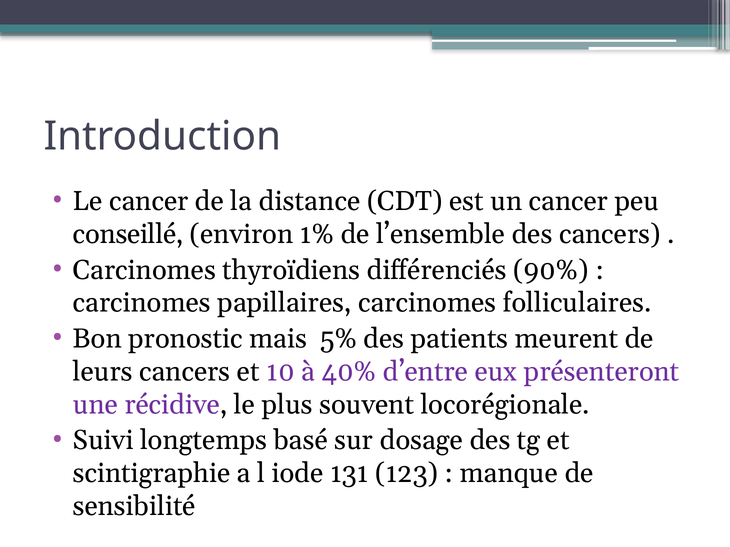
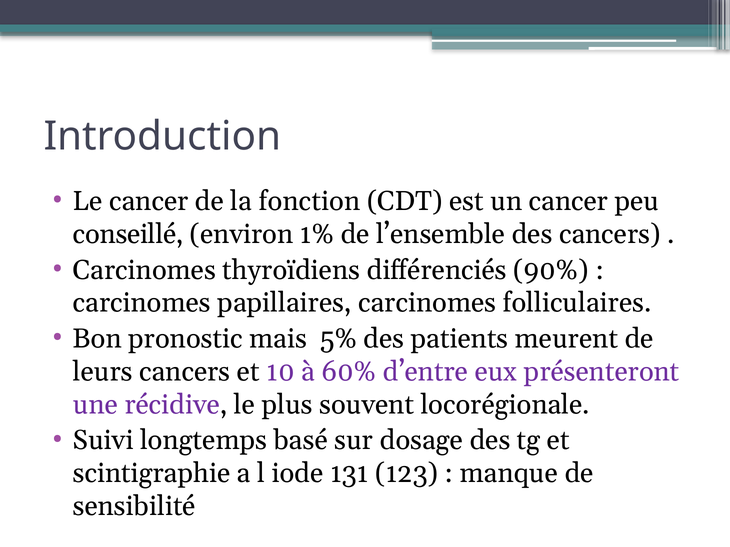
distance: distance -> fonction
40%: 40% -> 60%
